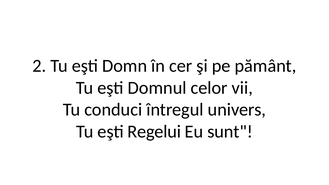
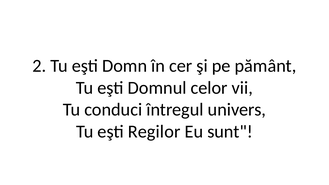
Regelui: Regelui -> Regilor
